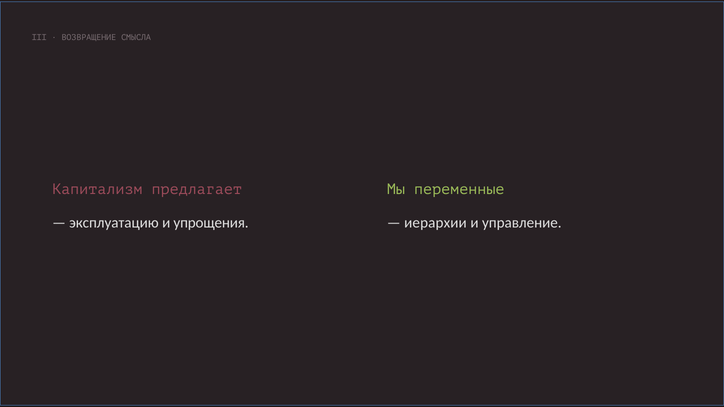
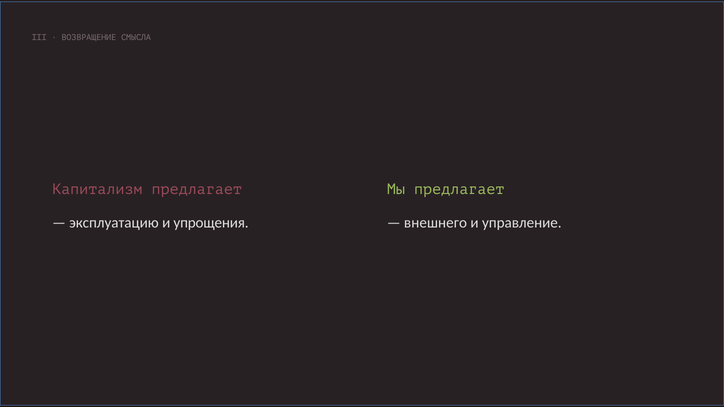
Мы переменные: переменные -> предлагает
иерархии: иерархии -> внешнего
